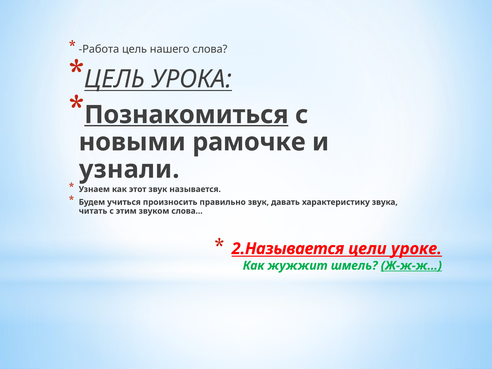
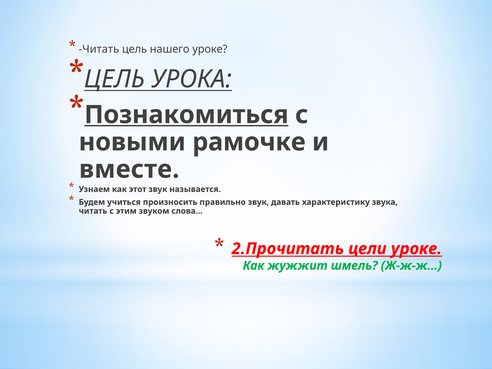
Работа at (99, 49): Работа -> Читать
нашего слова: слова -> уроке
узнали: узнали -> вместе
2.Называется: 2.Называется -> 2.Прочитать
Ж-ж-ж… underline: present -> none
